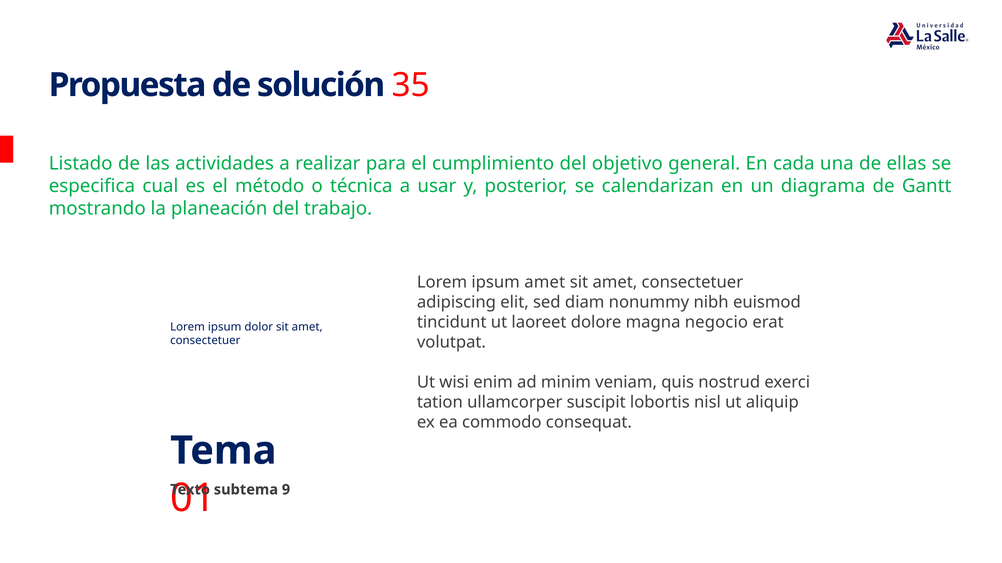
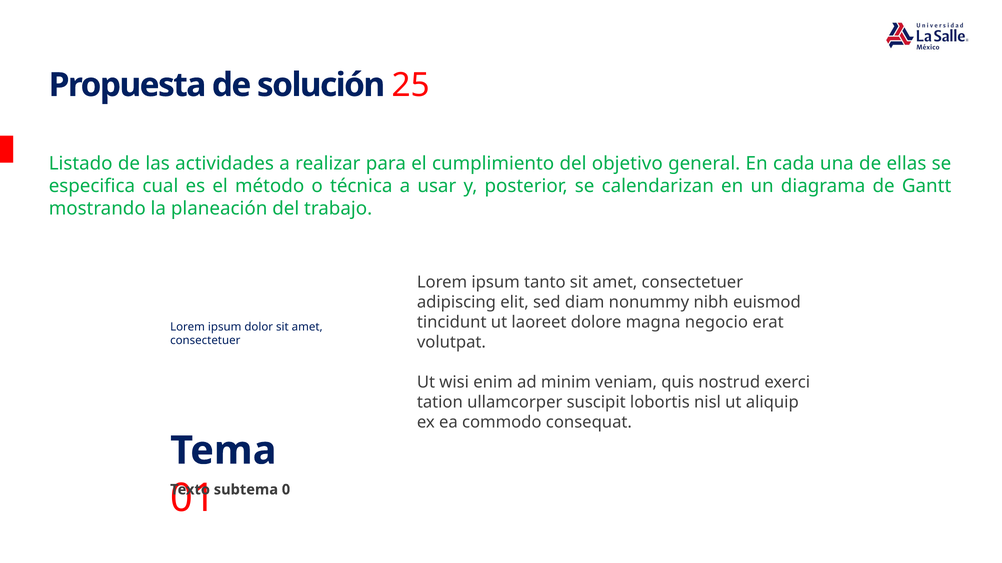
35: 35 -> 25
ipsum amet: amet -> tanto
9: 9 -> 0
